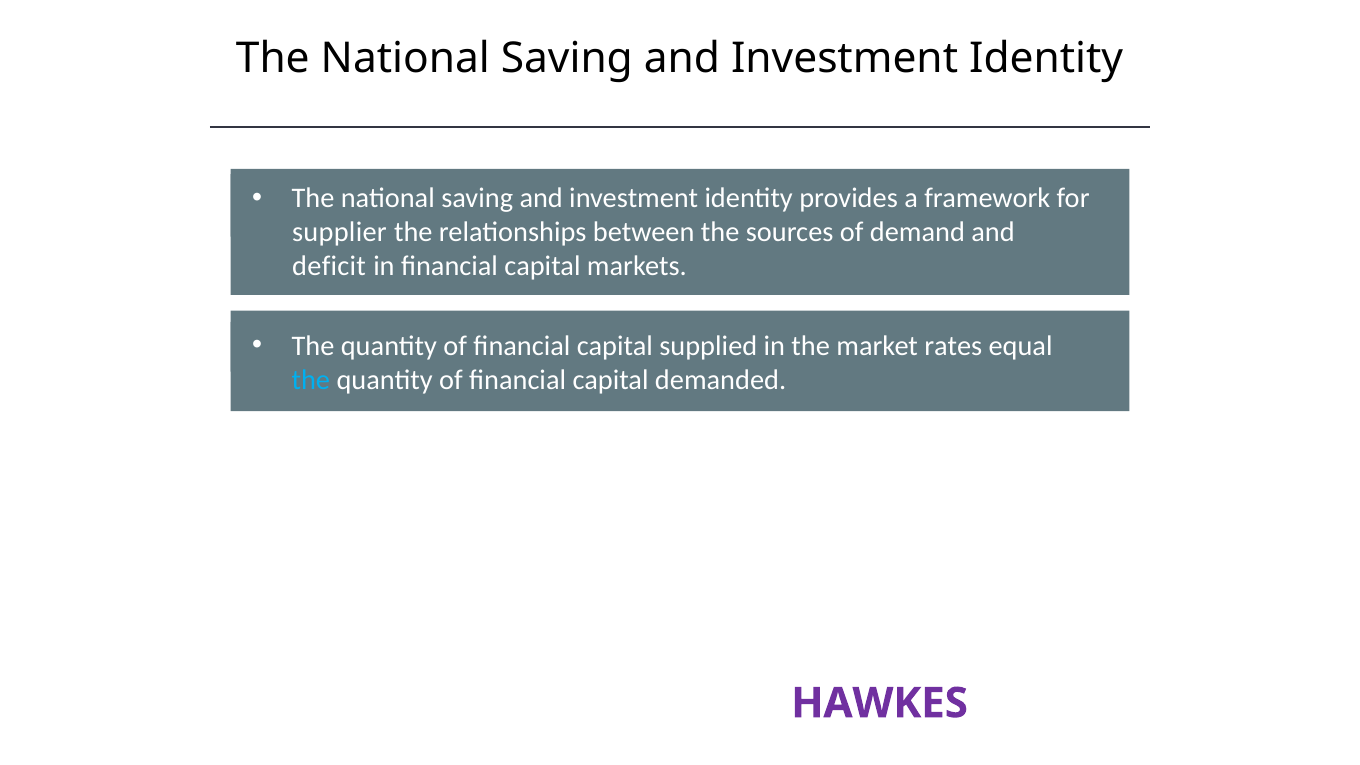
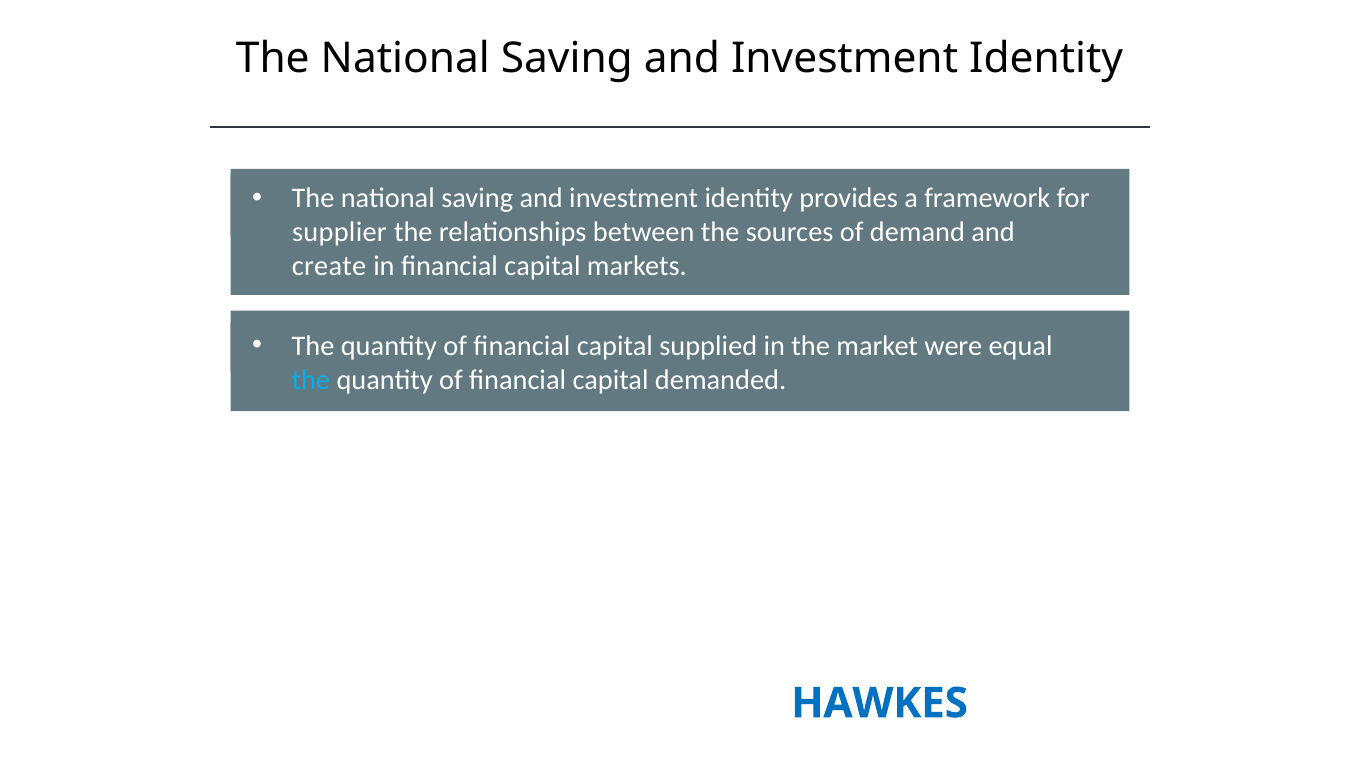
deficit: deficit -> create
rates: rates -> were
HAWKES colour: purple -> blue
